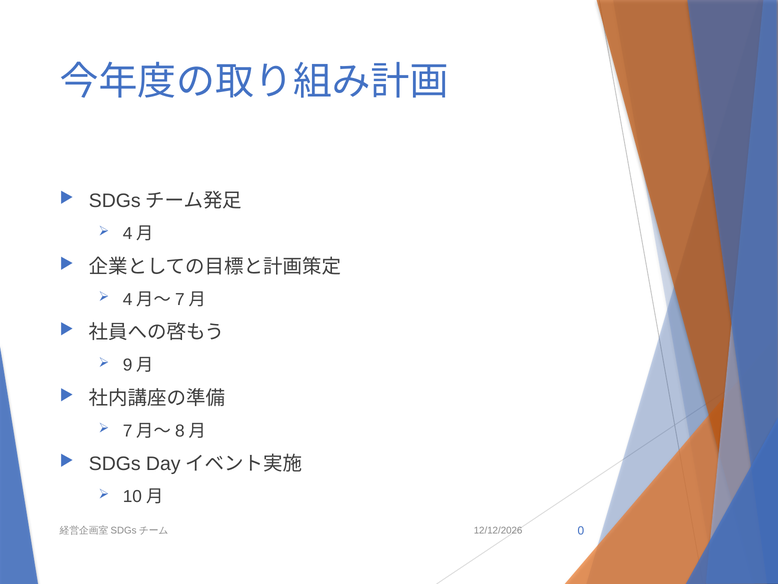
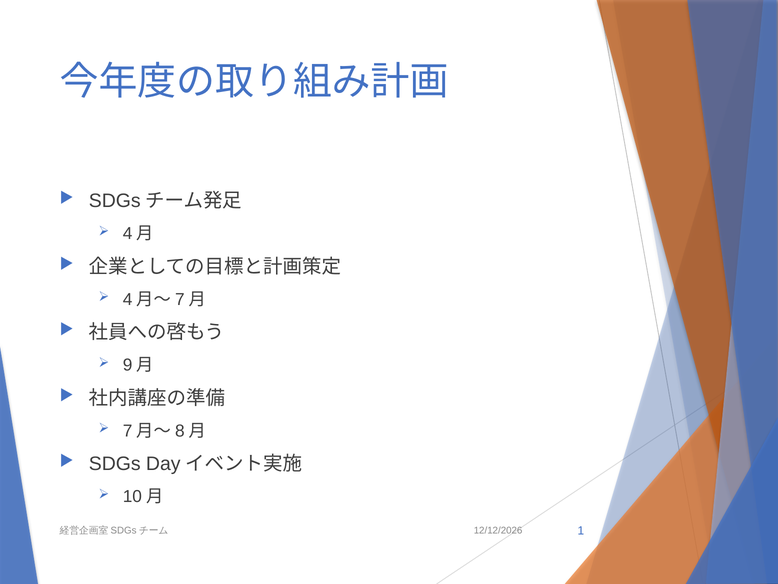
0: 0 -> 1
